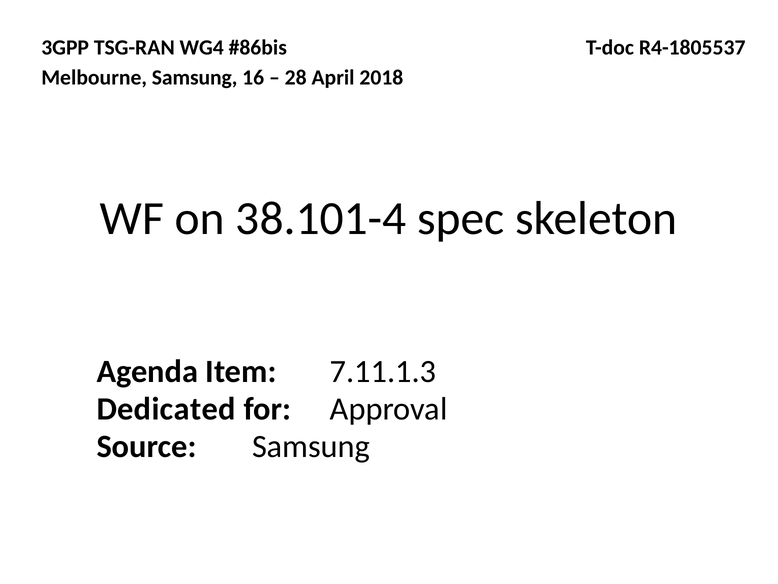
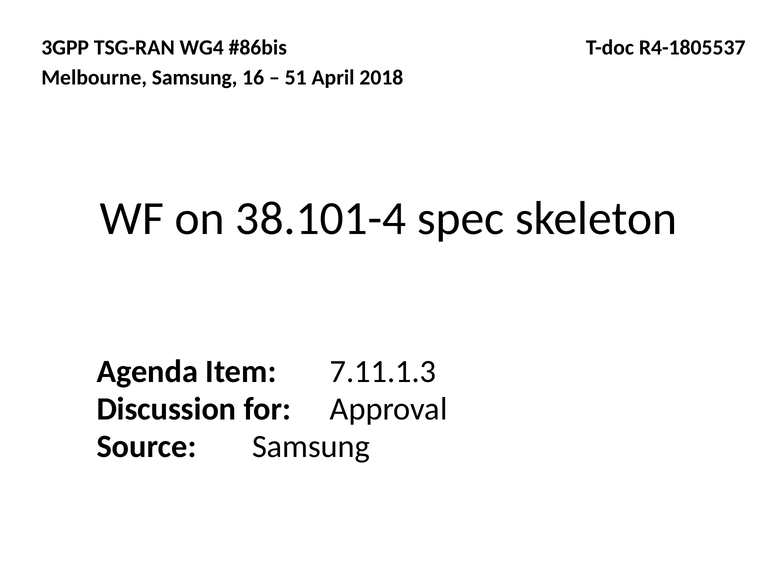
28: 28 -> 51
Dedicated: Dedicated -> Discussion
